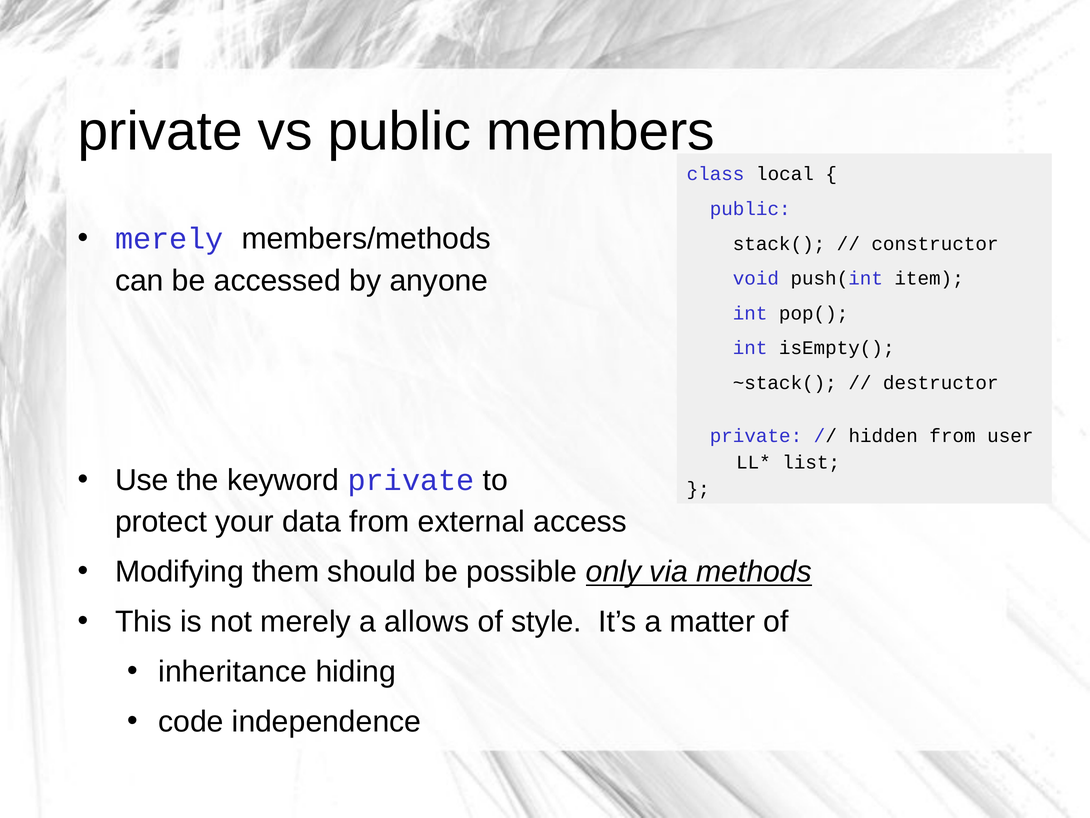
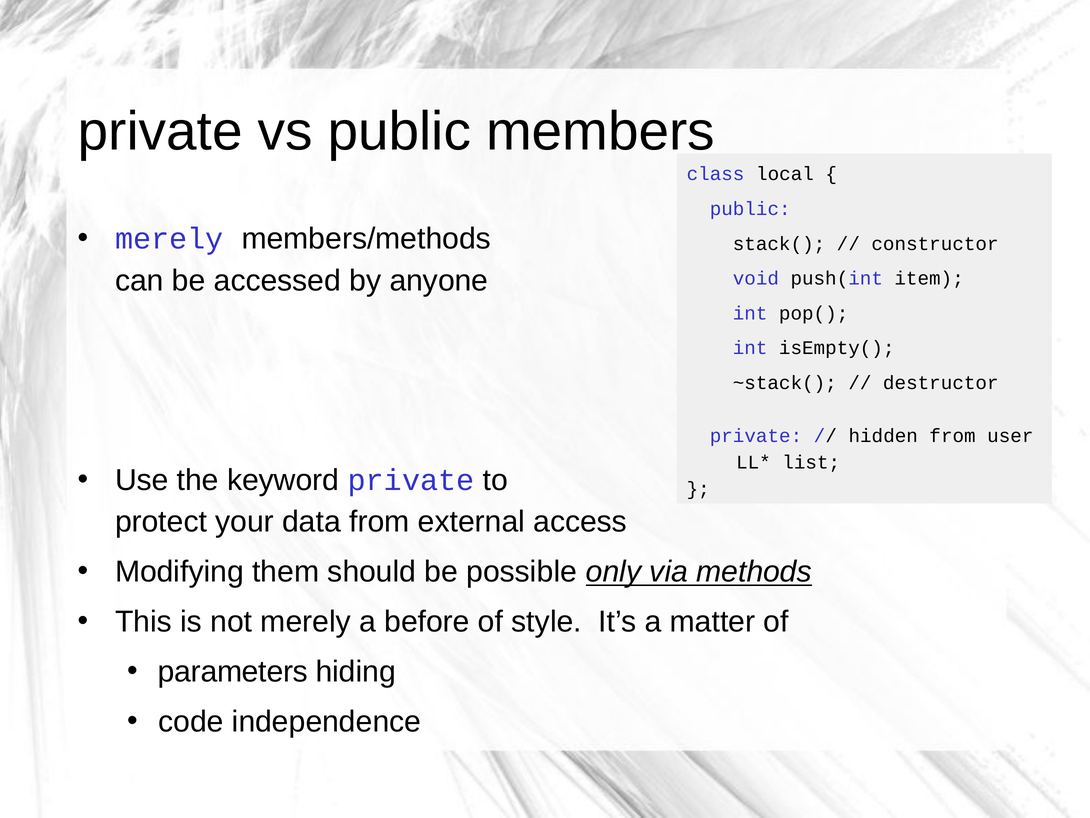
allows: allows -> before
inheritance: inheritance -> parameters
